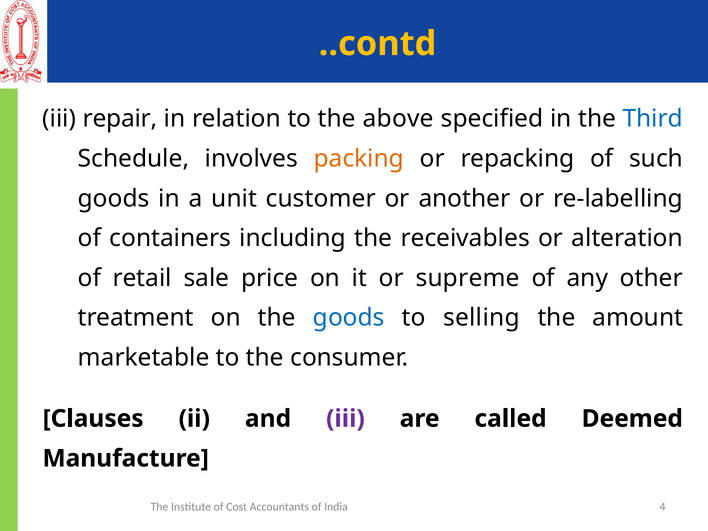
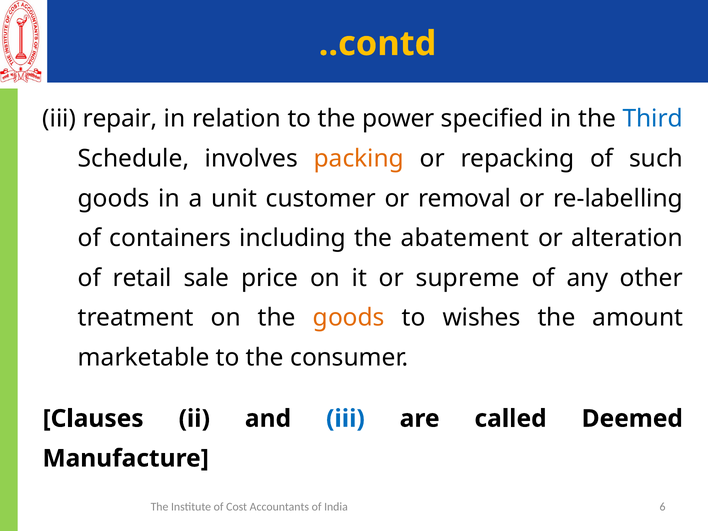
above: above -> power
another: another -> removal
receivables: receivables -> abatement
goods at (349, 318) colour: blue -> orange
selling: selling -> wishes
iii at (345, 419) colour: purple -> blue
4: 4 -> 6
